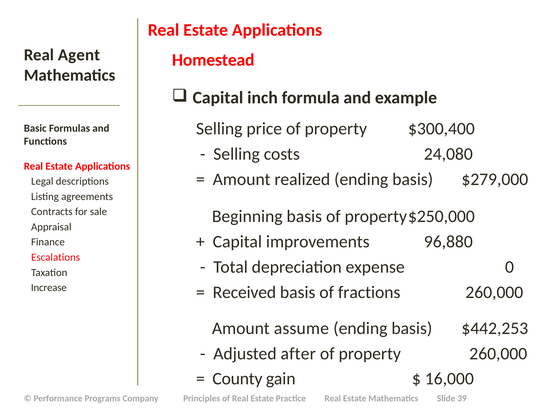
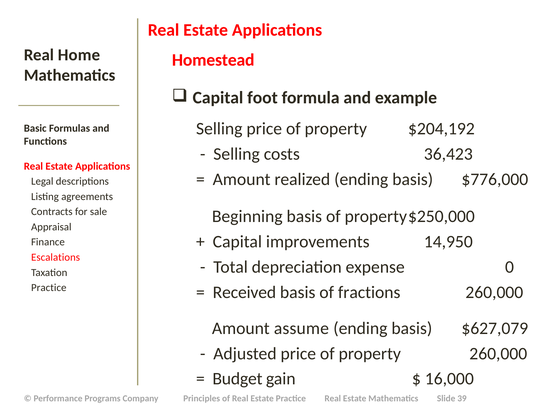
Agent: Agent -> Home
inch: inch -> foot
$300,400: $300,400 -> $204,192
24,080: 24,080 -> 36,423
$279,000: $279,000 -> $776,000
96,880: 96,880 -> 14,950
Increase at (49, 288): Increase -> Practice
$442,253: $442,253 -> $627,079
Adjusted after: after -> price
County: County -> Budget
